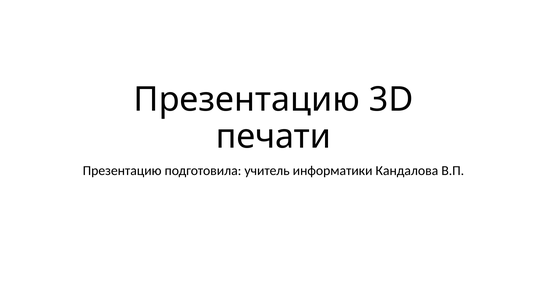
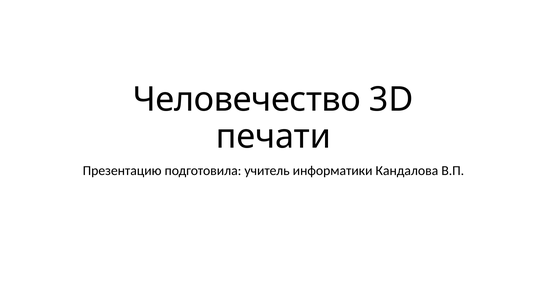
Презентацию at (247, 100): Презентацию -> Человечество
